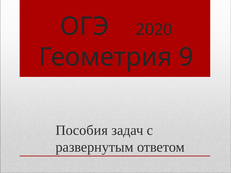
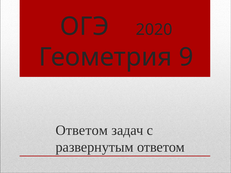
Пособия at (82, 130): Пособия -> Ответом
